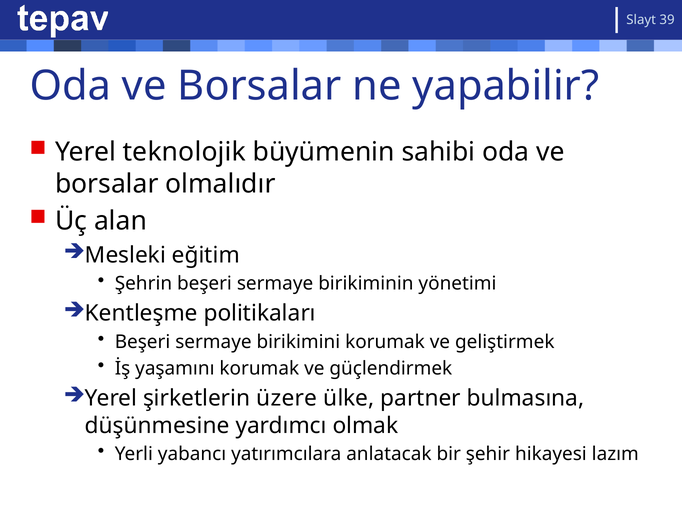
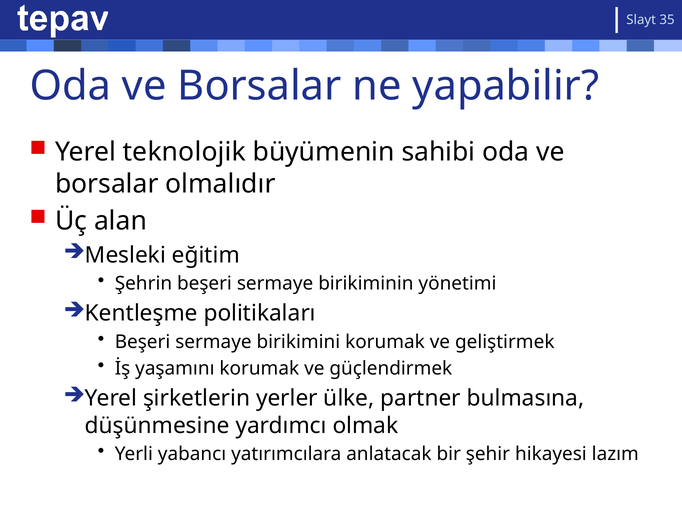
39: 39 -> 35
üzere: üzere -> yerler
